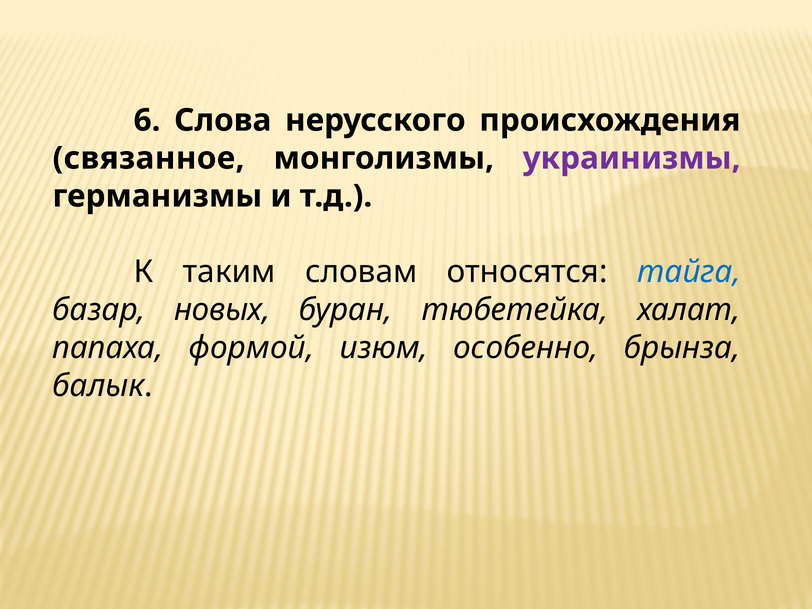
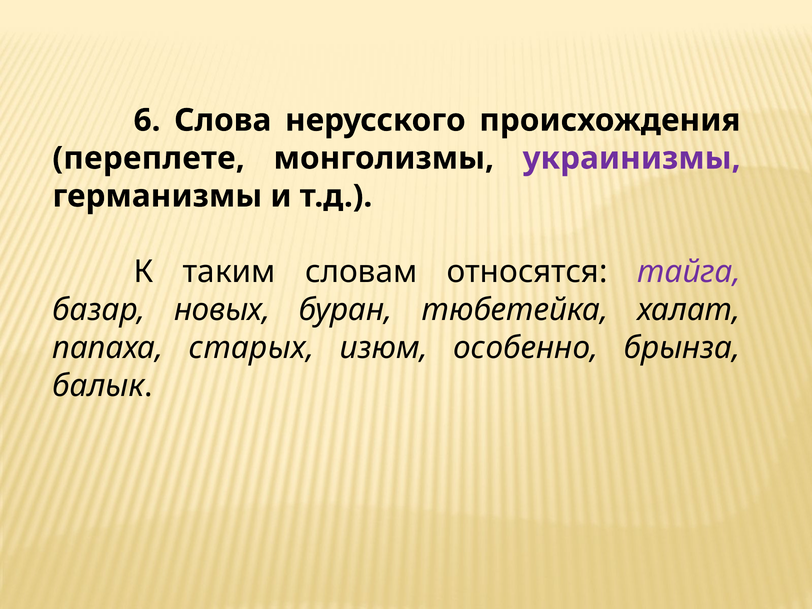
связанное: связанное -> переплете
тайга colour: blue -> purple
формой: формой -> старых
